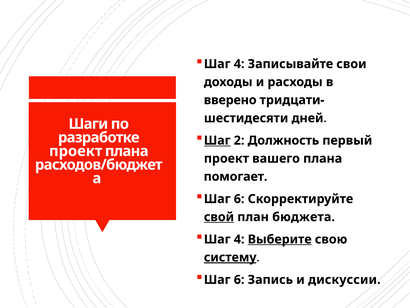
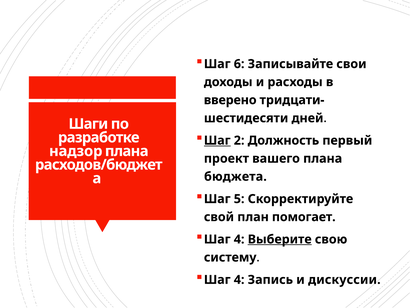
4 at (239, 64): 4 -> 6
проект at (76, 151): проект -> надзор
помогает: помогает -> бюджета
6 at (239, 199): 6 -> 5
свой underline: present -> none
бюджета: бюджета -> помогает
систему underline: present -> none
6 at (239, 279): 6 -> 4
